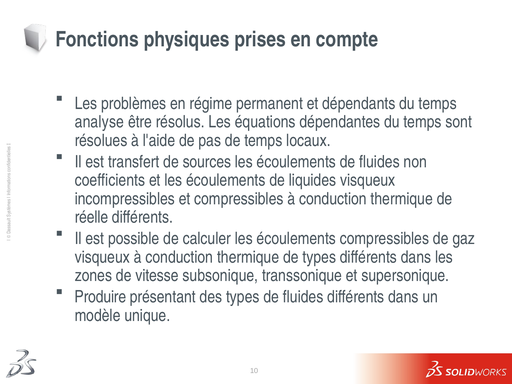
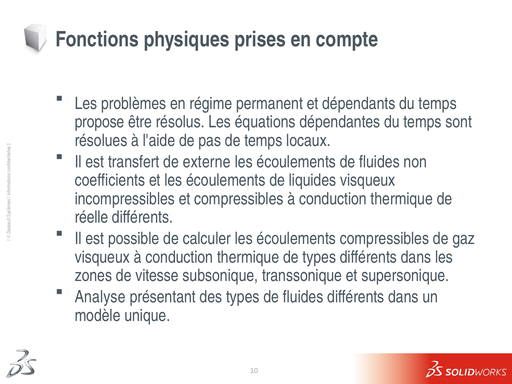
analyse: analyse -> propose
sources: sources -> externe
Produire: Produire -> Analyse
